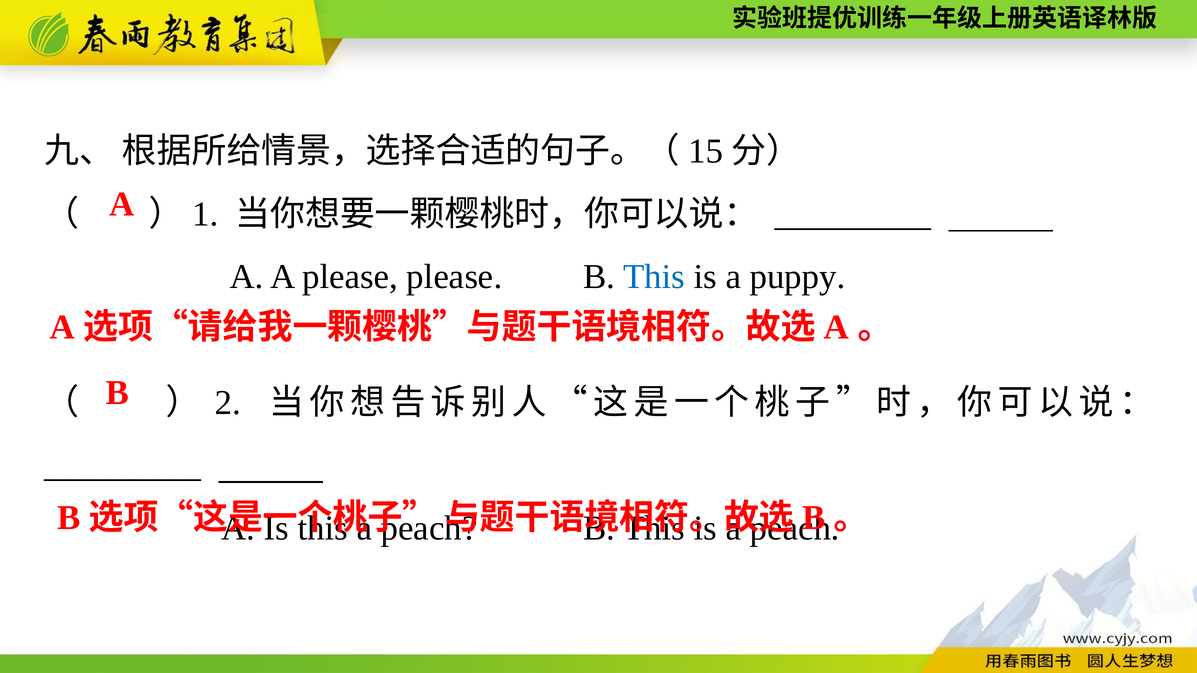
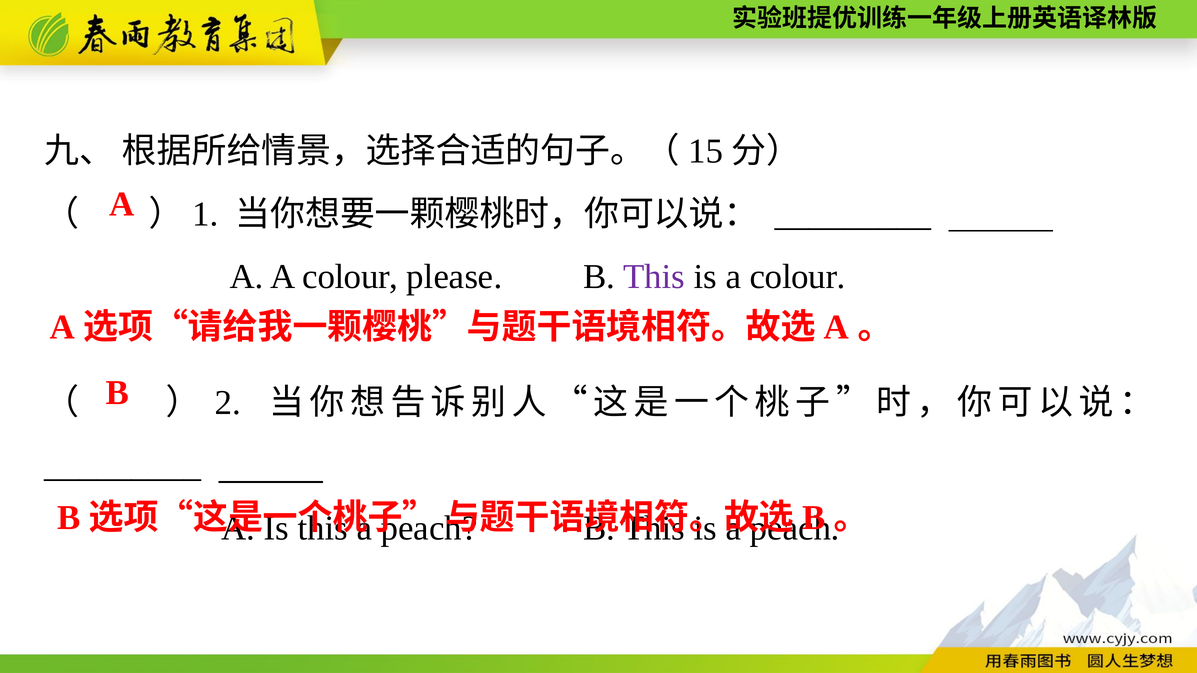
A A please: please -> colour
This at (654, 277) colour: blue -> purple
is a puppy: puppy -> colour
